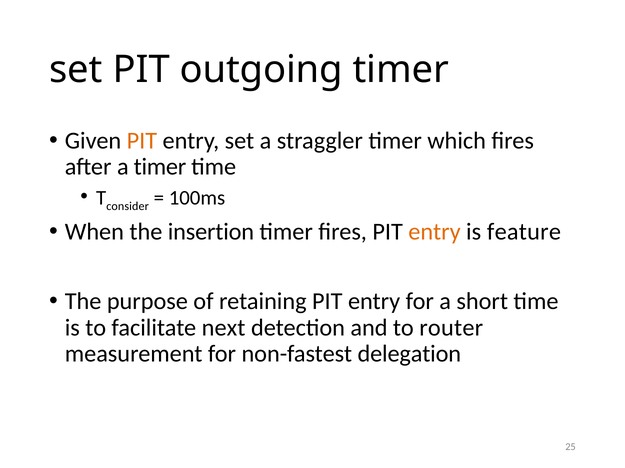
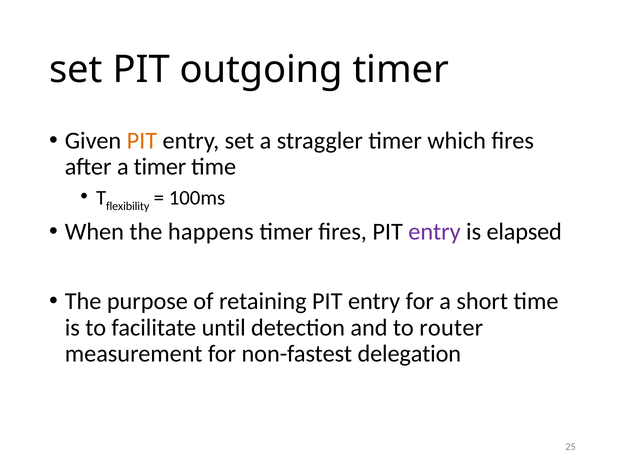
consider: consider -> flexibility
insertion: insertion -> happens
entry at (434, 232) colour: orange -> purple
feature: feature -> elapsed
next: next -> until
